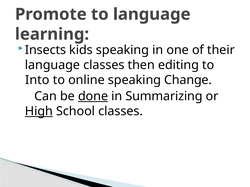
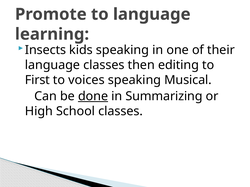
Into: Into -> First
online: online -> voices
Change: Change -> Musical
High underline: present -> none
